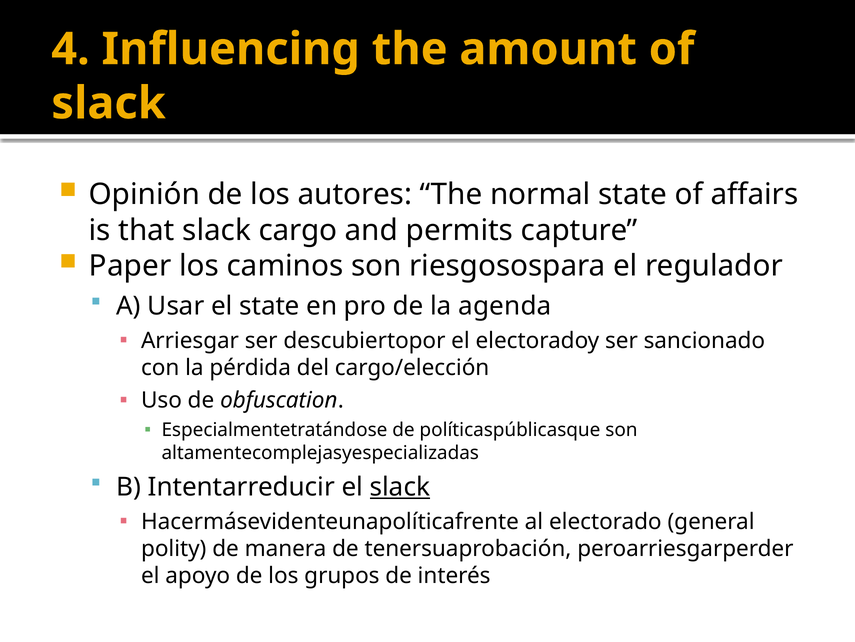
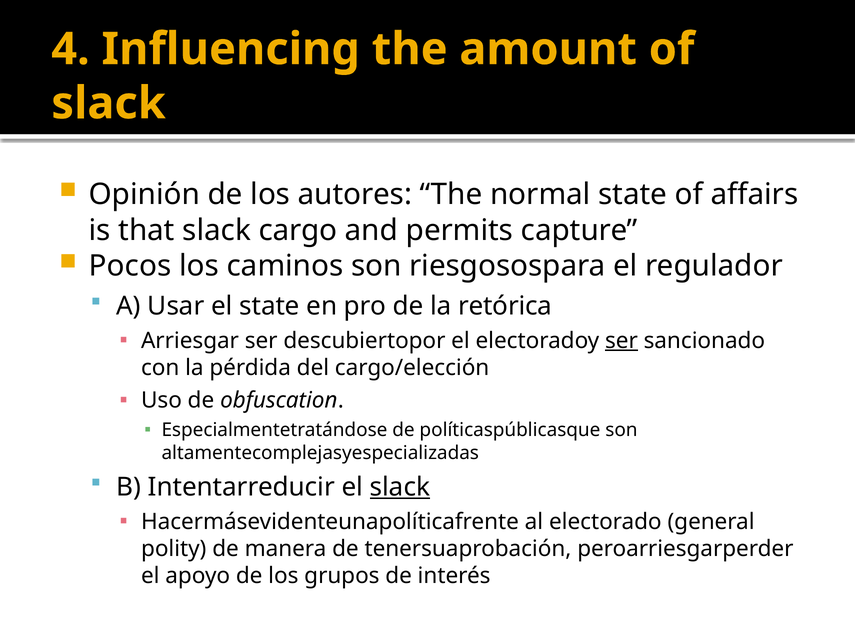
Paper: Paper -> Pocos
agenda: agenda -> retórica
ser at (621, 340) underline: none -> present
